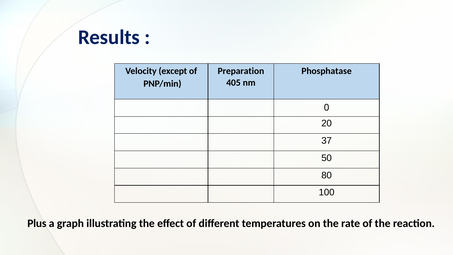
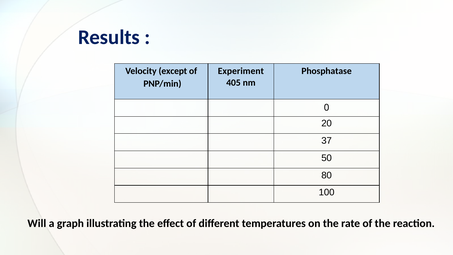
Preparation: Preparation -> Experiment
Plus: Plus -> Will
